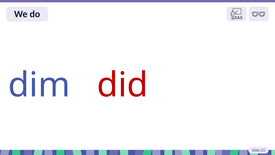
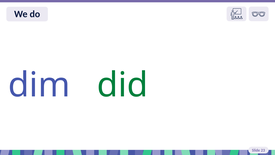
did colour: red -> green
